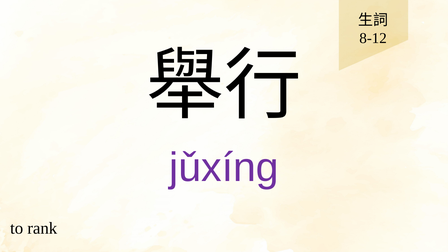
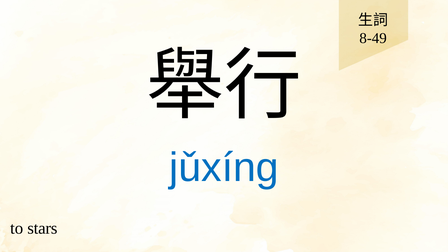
8-12: 8-12 -> 8-49
jǔxíng colour: purple -> blue
rank: rank -> stars
